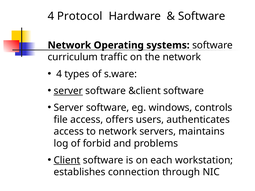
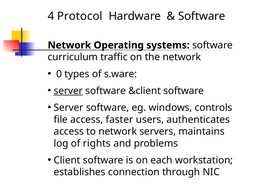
4 at (59, 74): 4 -> 0
offers: offers -> faster
forbid: forbid -> rights
Client underline: present -> none
